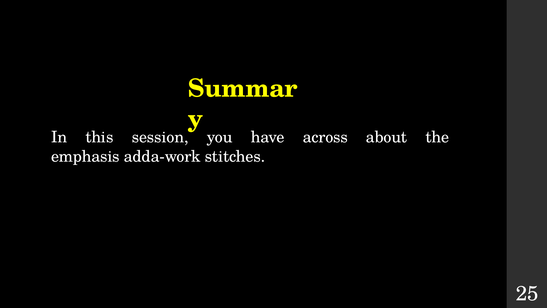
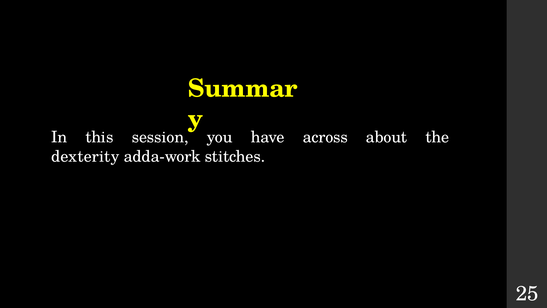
emphasis: emphasis -> dexterity
